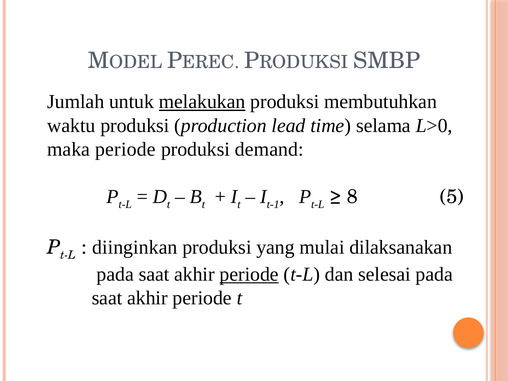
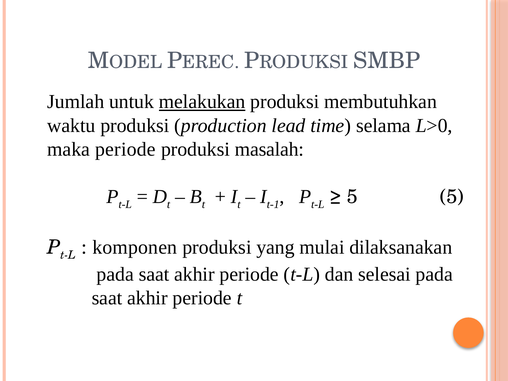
demand: demand -> masalah
8 at (352, 197): 8 -> 5
diinginkan: diinginkan -> komponen
periode at (249, 274) underline: present -> none
